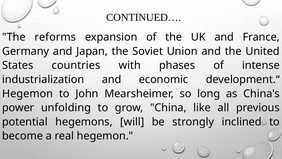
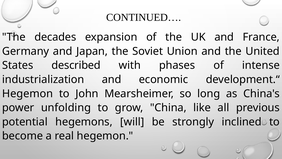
reforms: reforms -> decades
countries: countries -> described
